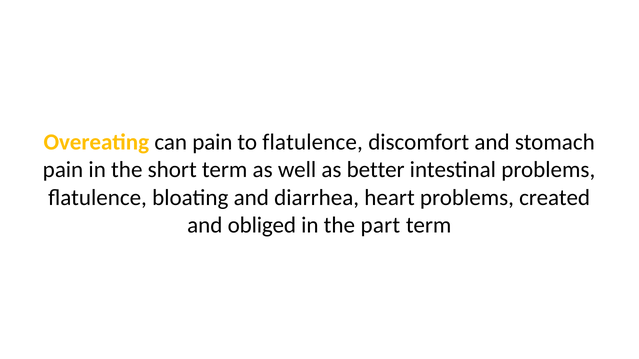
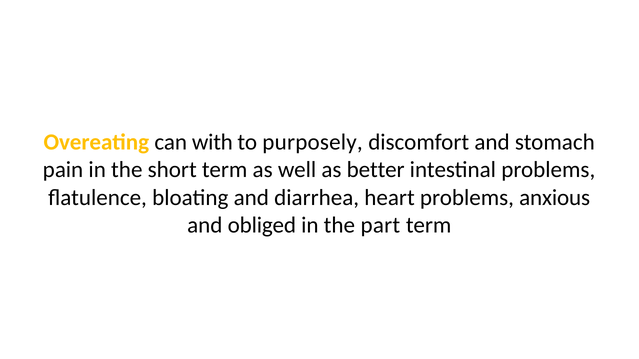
can pain: pain -> with
to flatulence: flatulence -> purposely
created: created -> anxious
